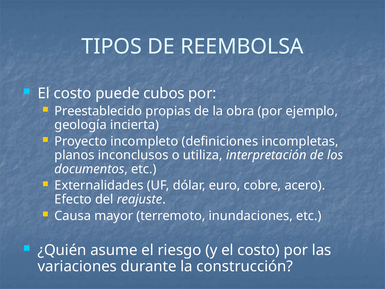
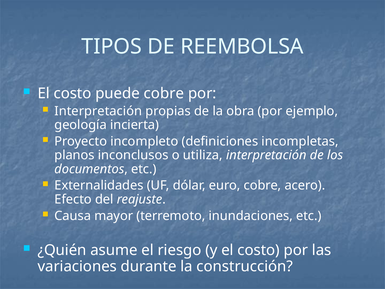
puede cubos: cubos -> cobre
Preestablecido at (98, 111): Preestablecido -> Interpretación
